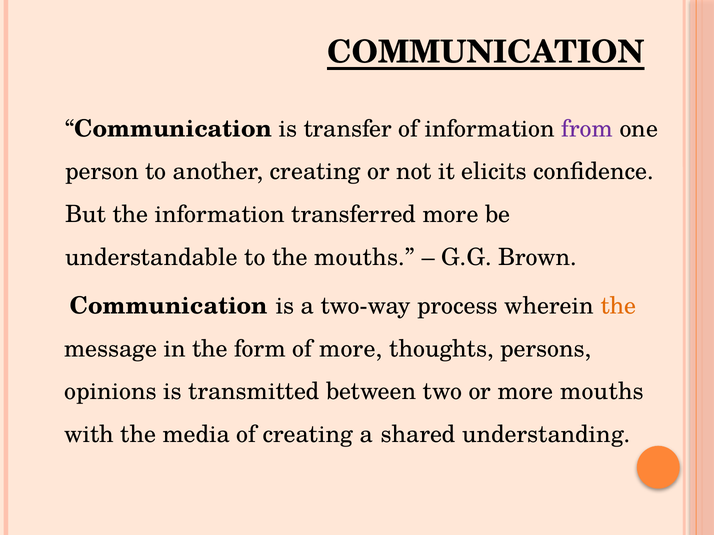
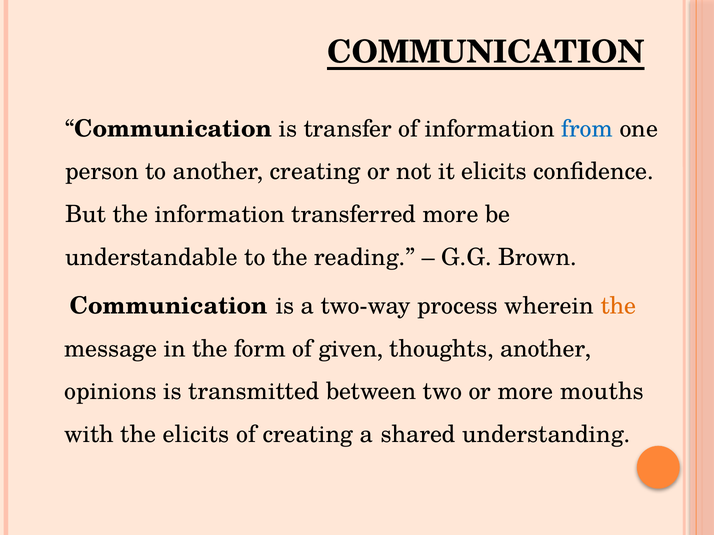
from colour: purple -> blue
the mouths: mouths -> reading
of more: more -> given
thoughts persons: persons -> another
the media: media -> elicits
